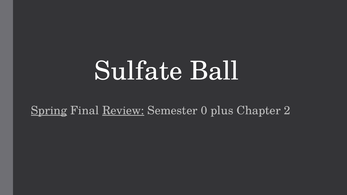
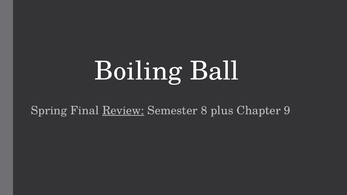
Sulfate: Sulfate -> Boiling
Spring underline: present -> none
0: 0 -> 8
2: 2 -> 9
